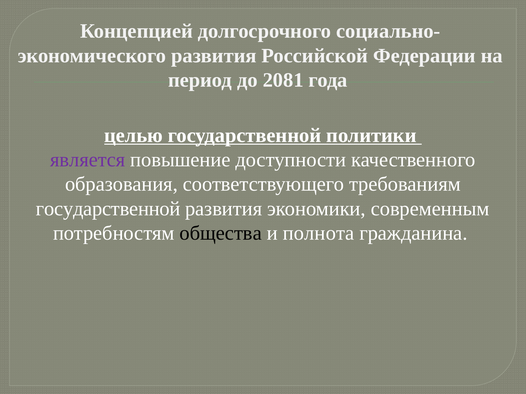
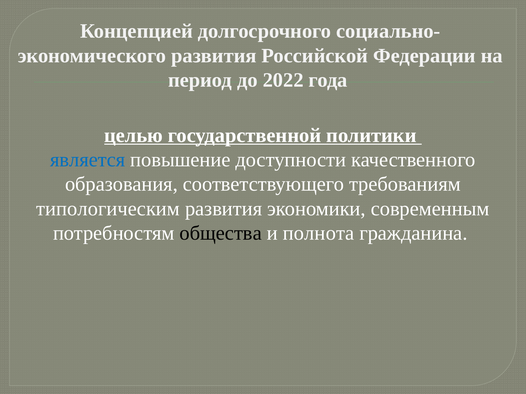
2081: 2081 -> 2022
является colour: purple -> blue
государственной at (108, 209): государственной -> типологическим
